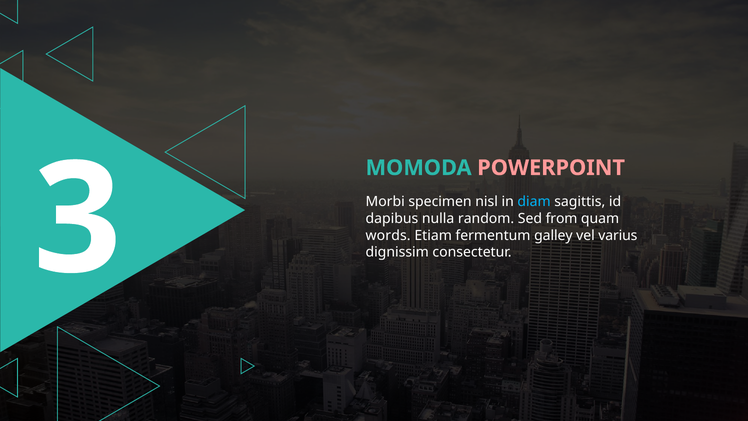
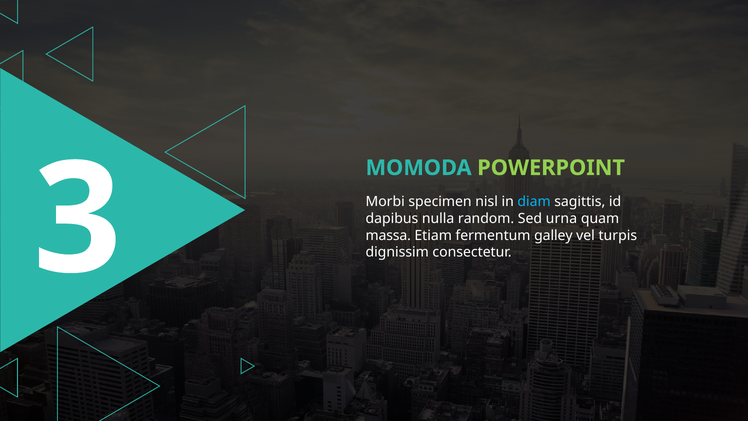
POWERPOINT colour: pink -> light green
from: from -> urna
words: words -> massa
varius: varius -> turpis
